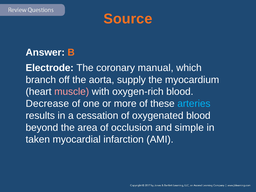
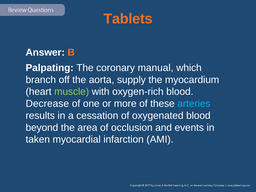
Source: Source -> Tablets
Electrode: Electrode -> Palpating
muscle colour: pink -> light green
simple: simple -> events
